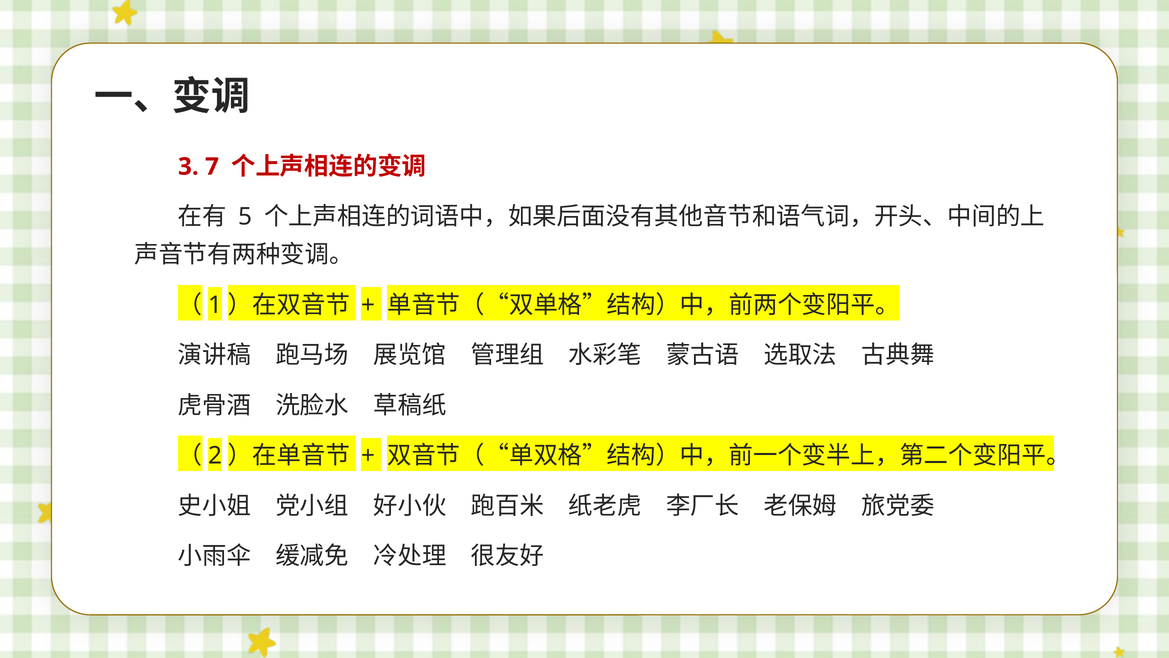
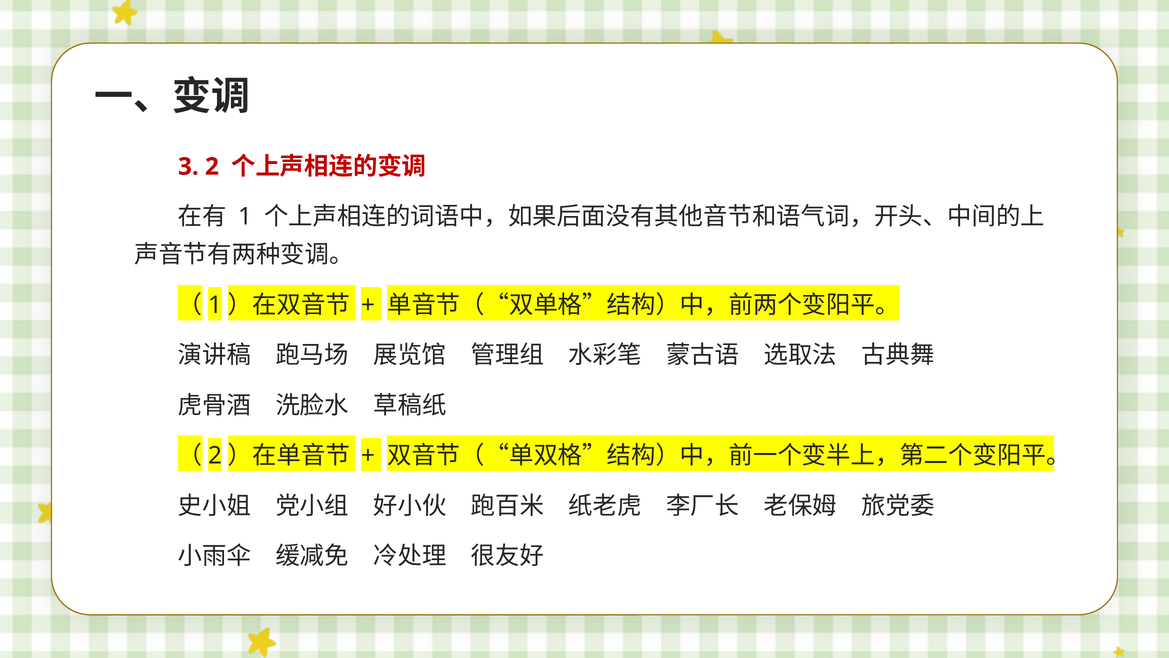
3 7: 7 -> 2
5 at (245, 217): 5 -> 1
